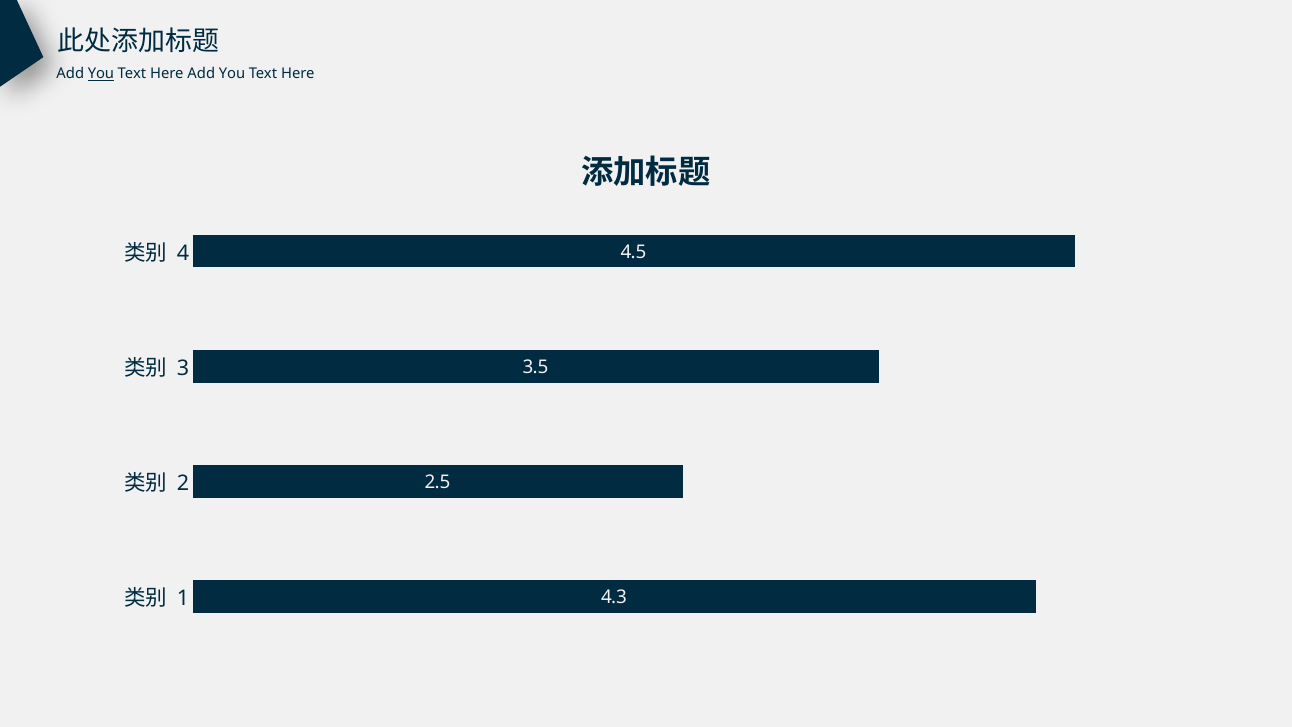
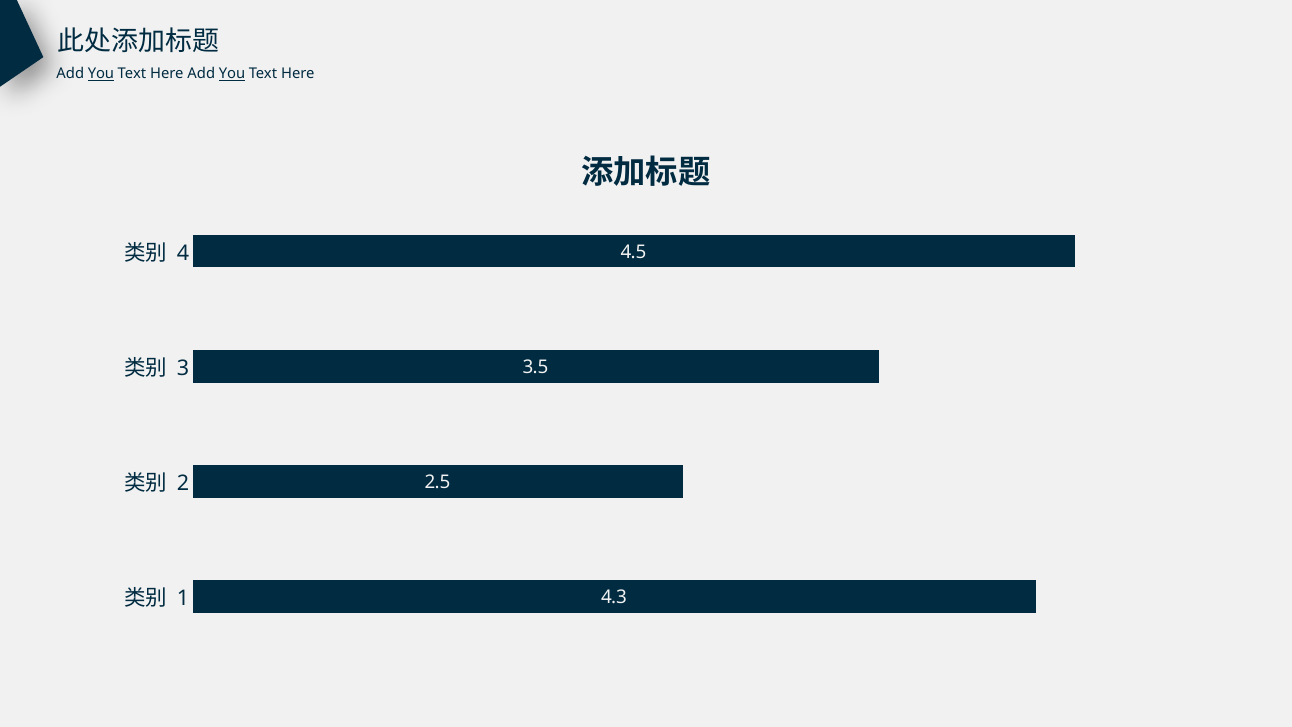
You at (232, 74) underline: none -> present
